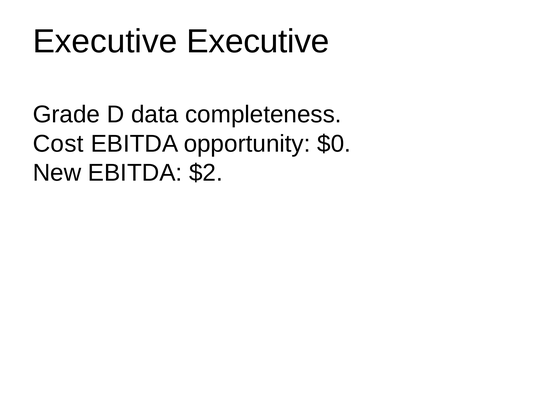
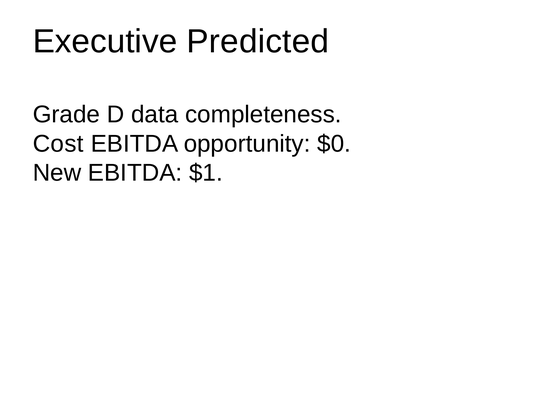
Executive Executive: Executive -> Predicted
$2: $2 -> $1
